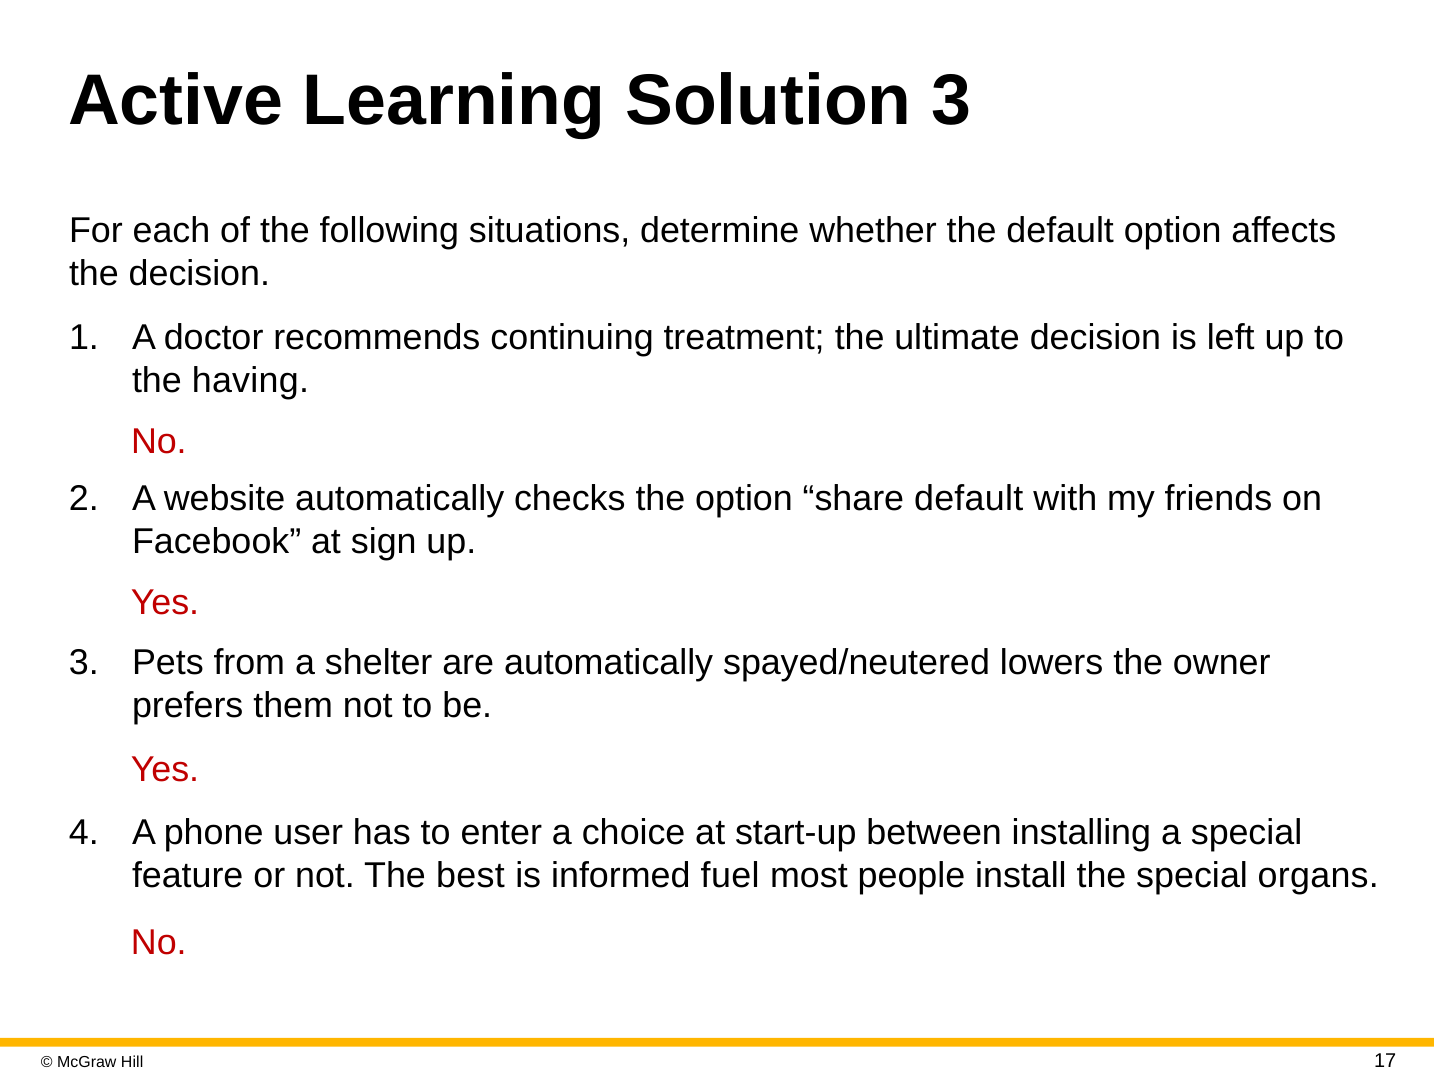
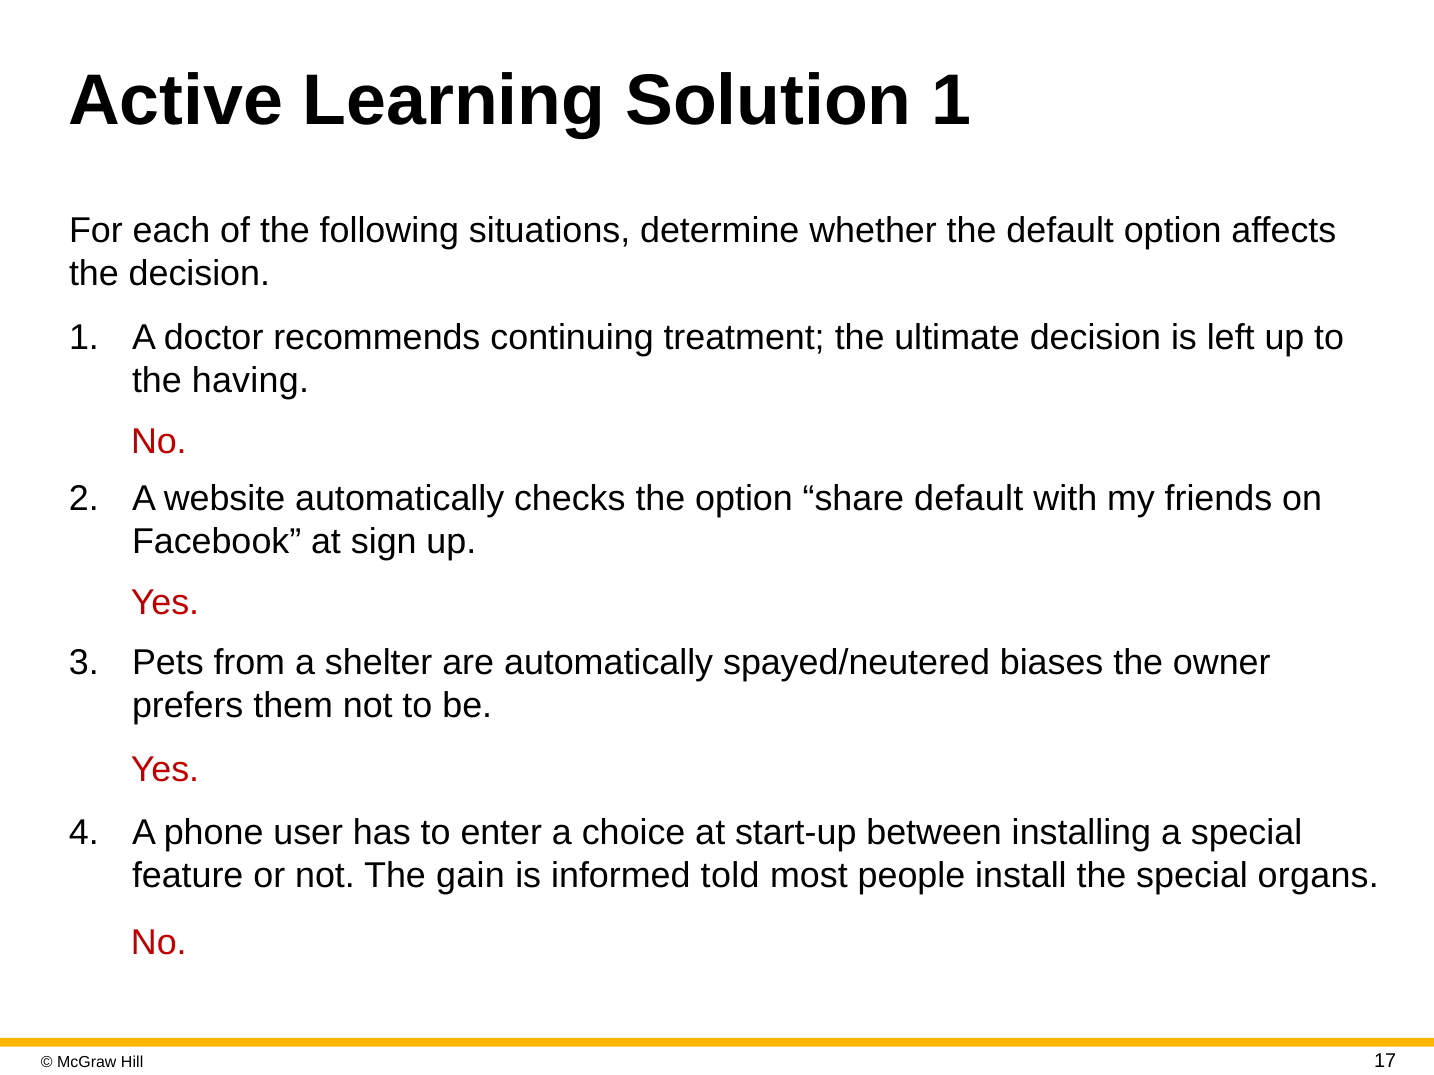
Solution 3: 3 -> 1
lowers: lowers -> biases
best: best -> gain
fuel: fuel -> told
